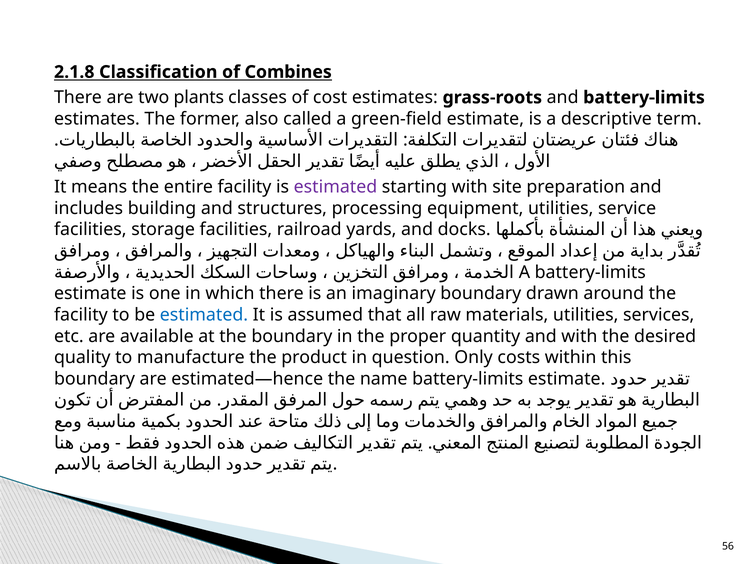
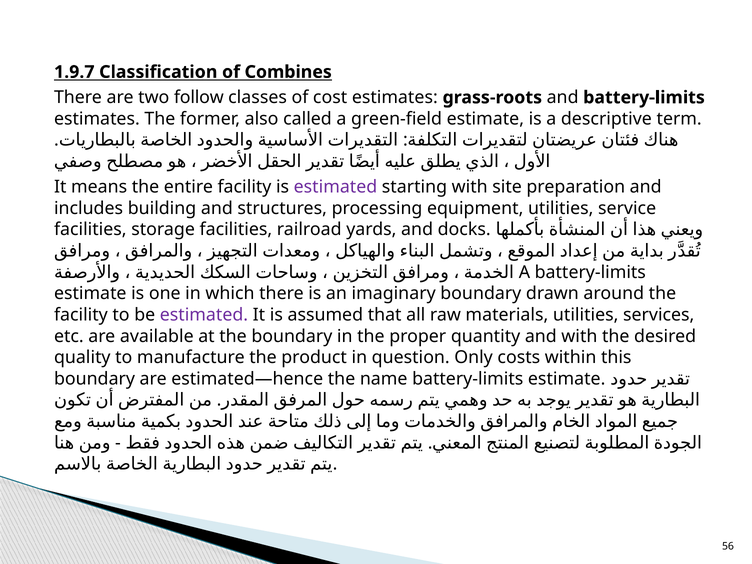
2.1.8: 2.1.8 -> 1.9.7
plants: plants -> follow
estimated at (204, 315) colour: blue -> purple
